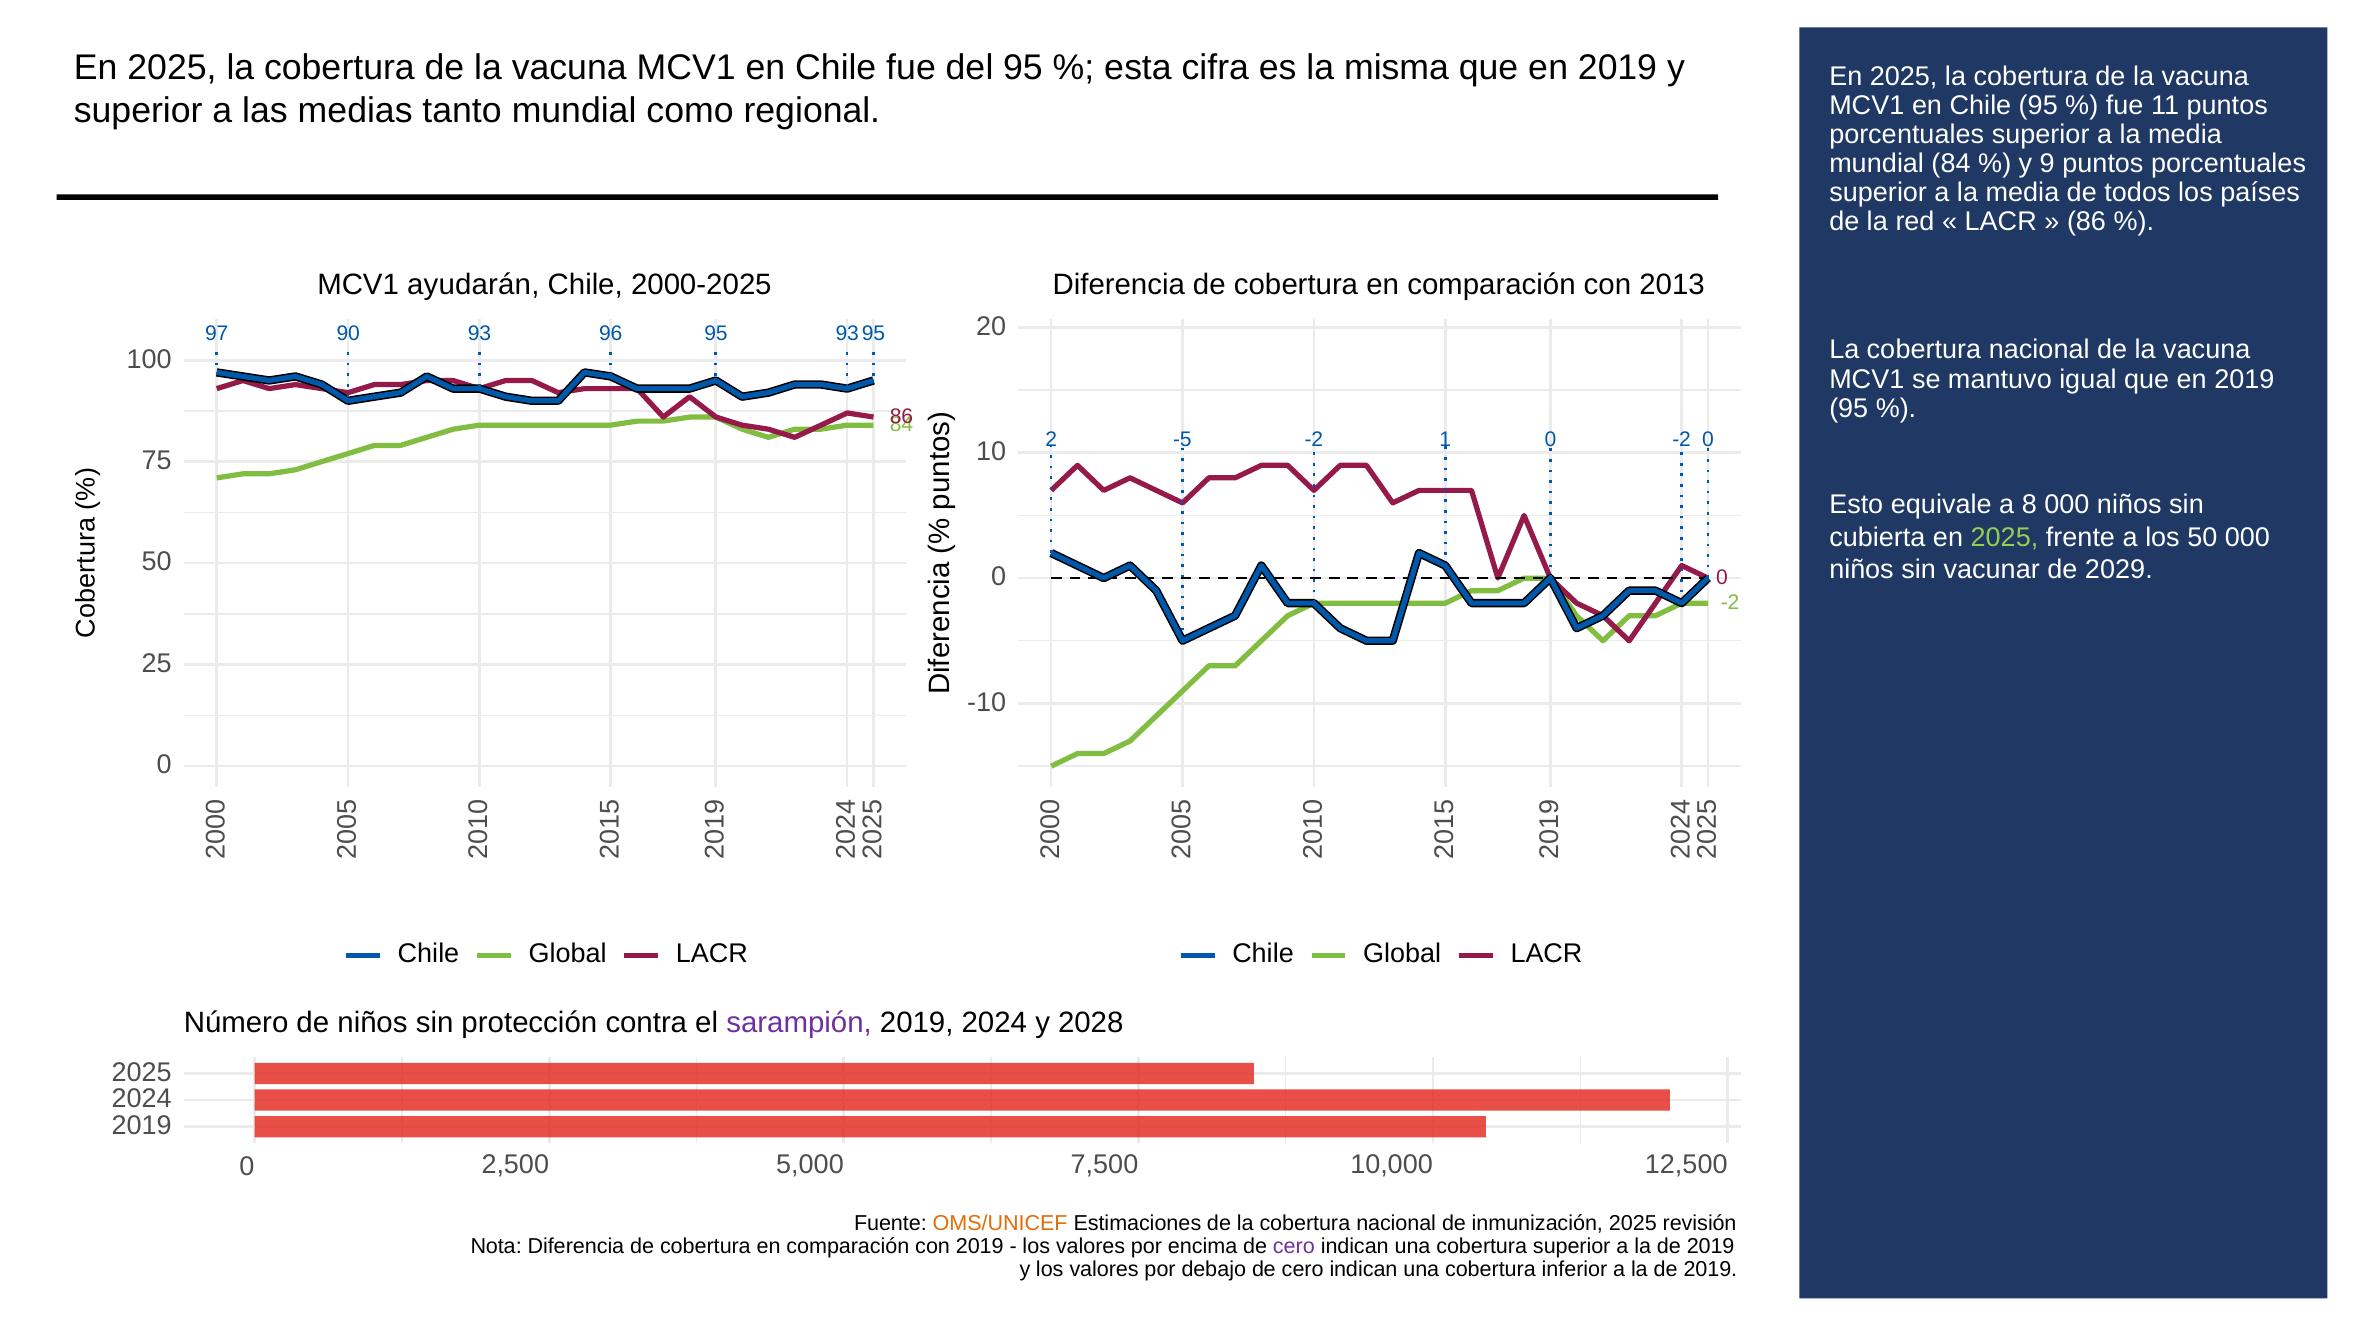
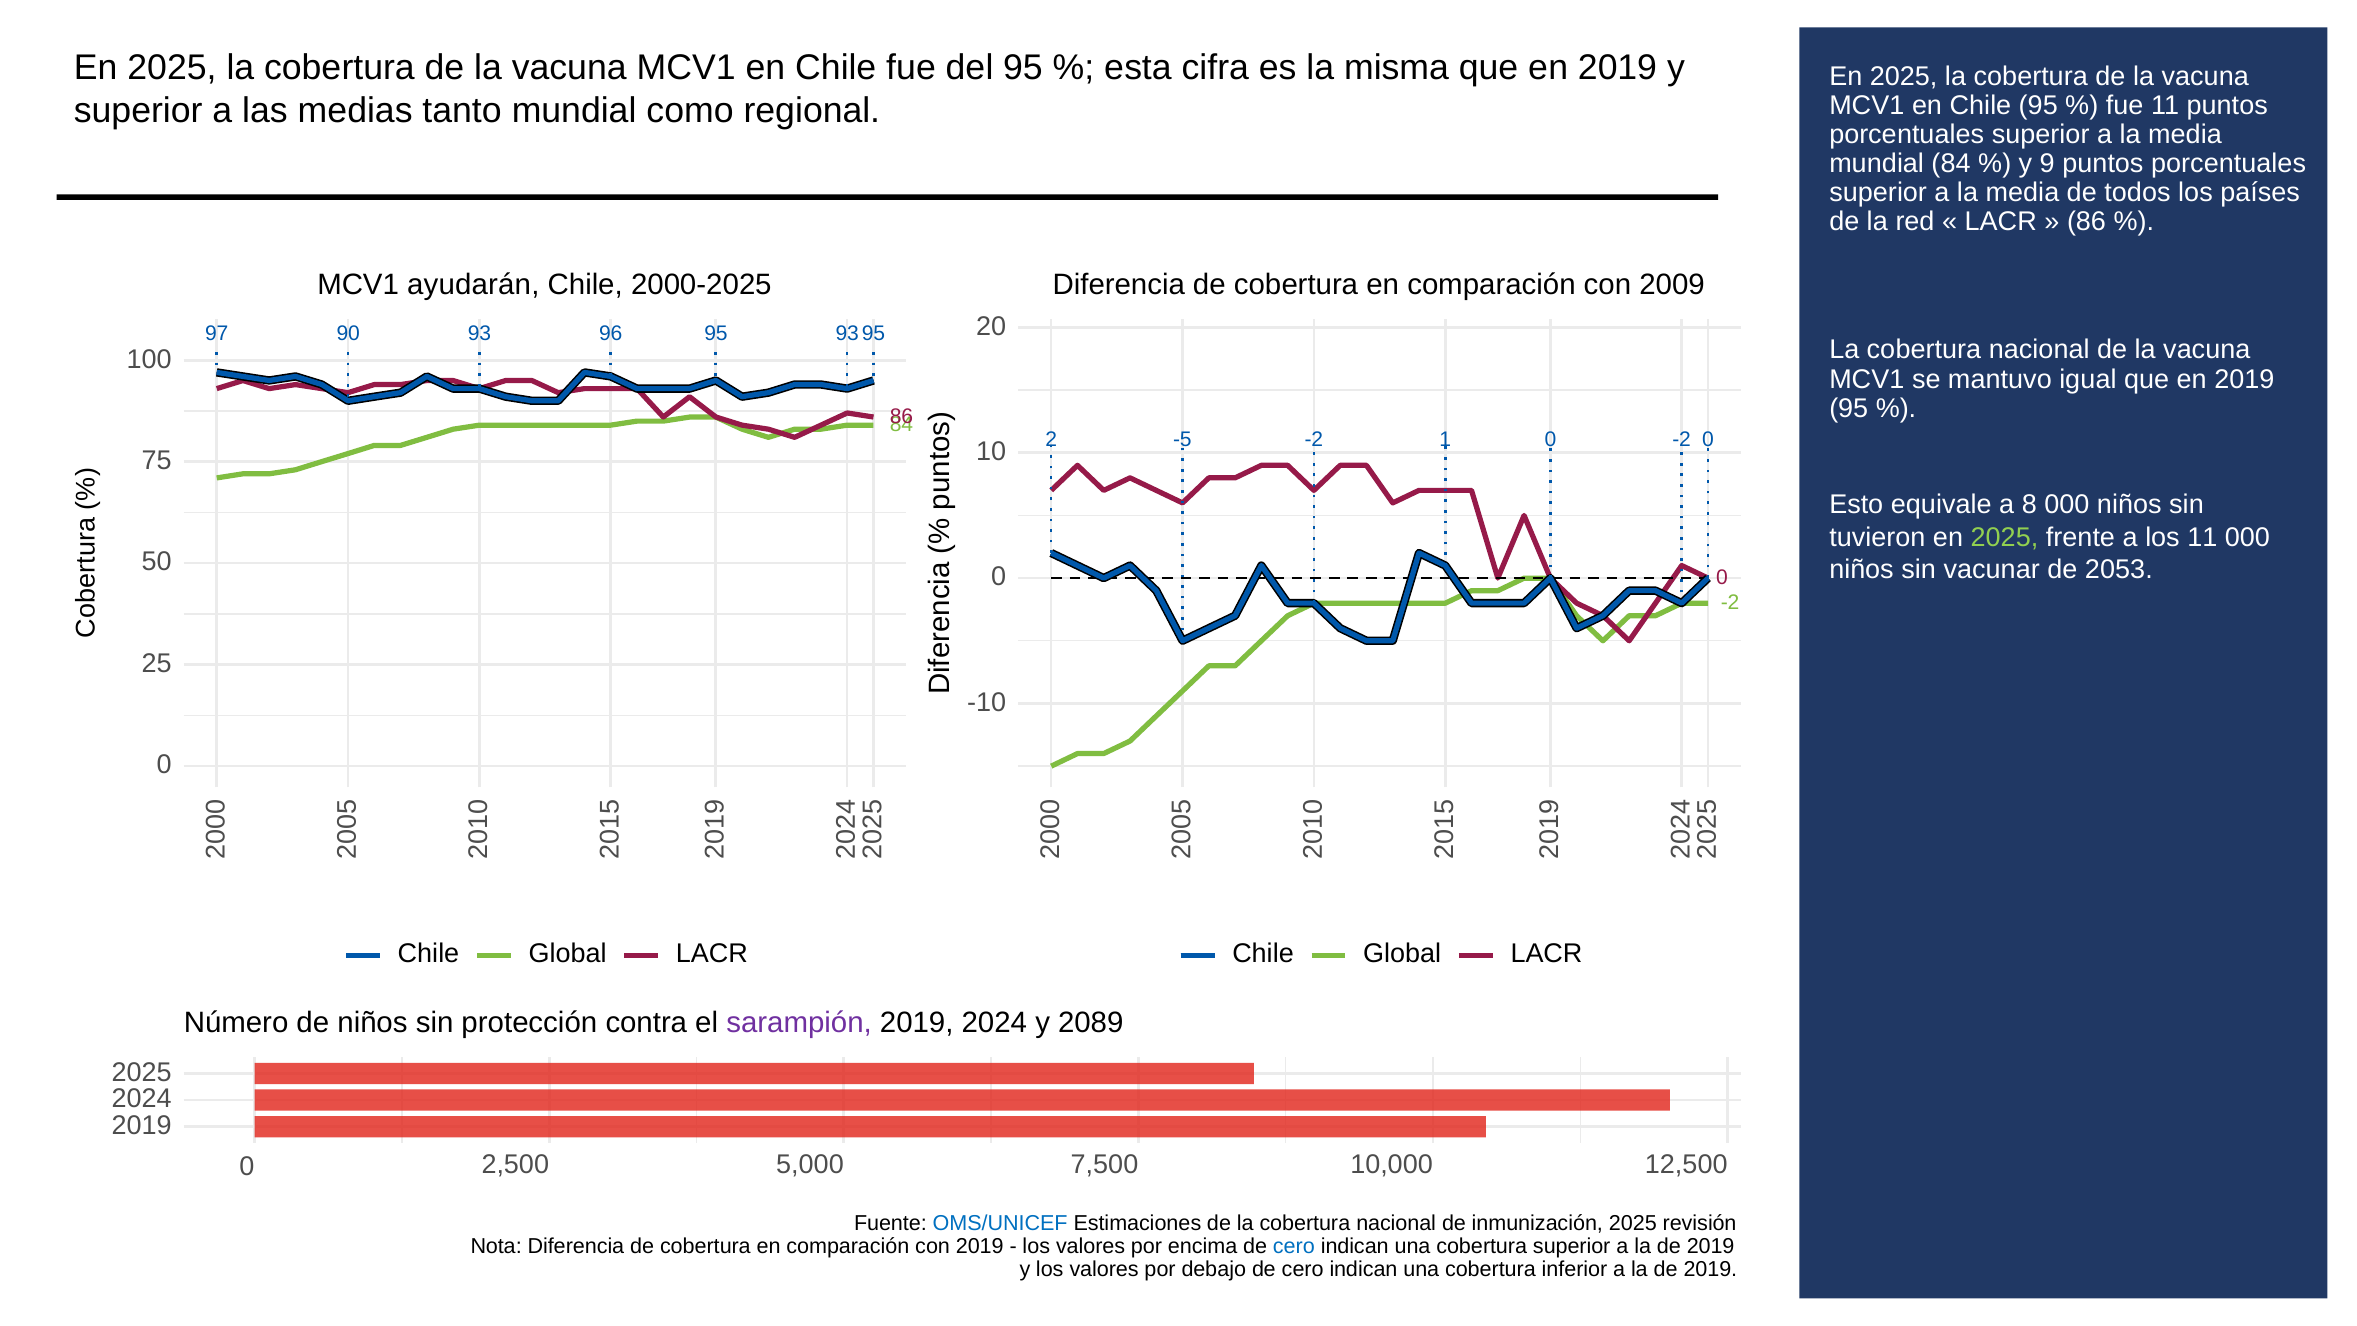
2013: 2013 -> 2009
cubierta: cubierta -> tuvieron
los 50: 50 -> 11
2029: 2029 -> 2053
2028: 2028 -> 2089
OMS/UNICEF colour: orange -> blue
cero at (1294, 1246) colour: purple -> blue
